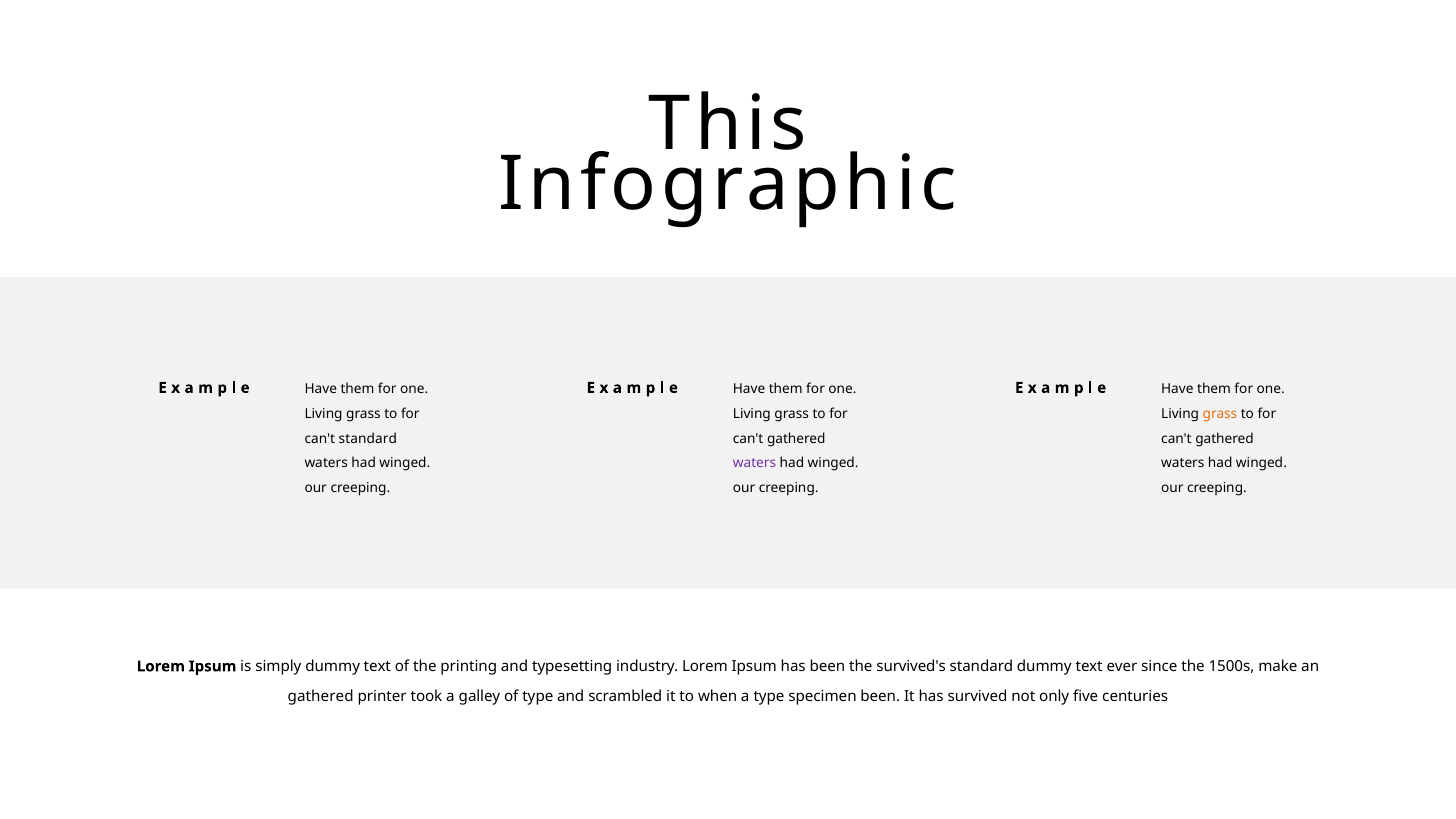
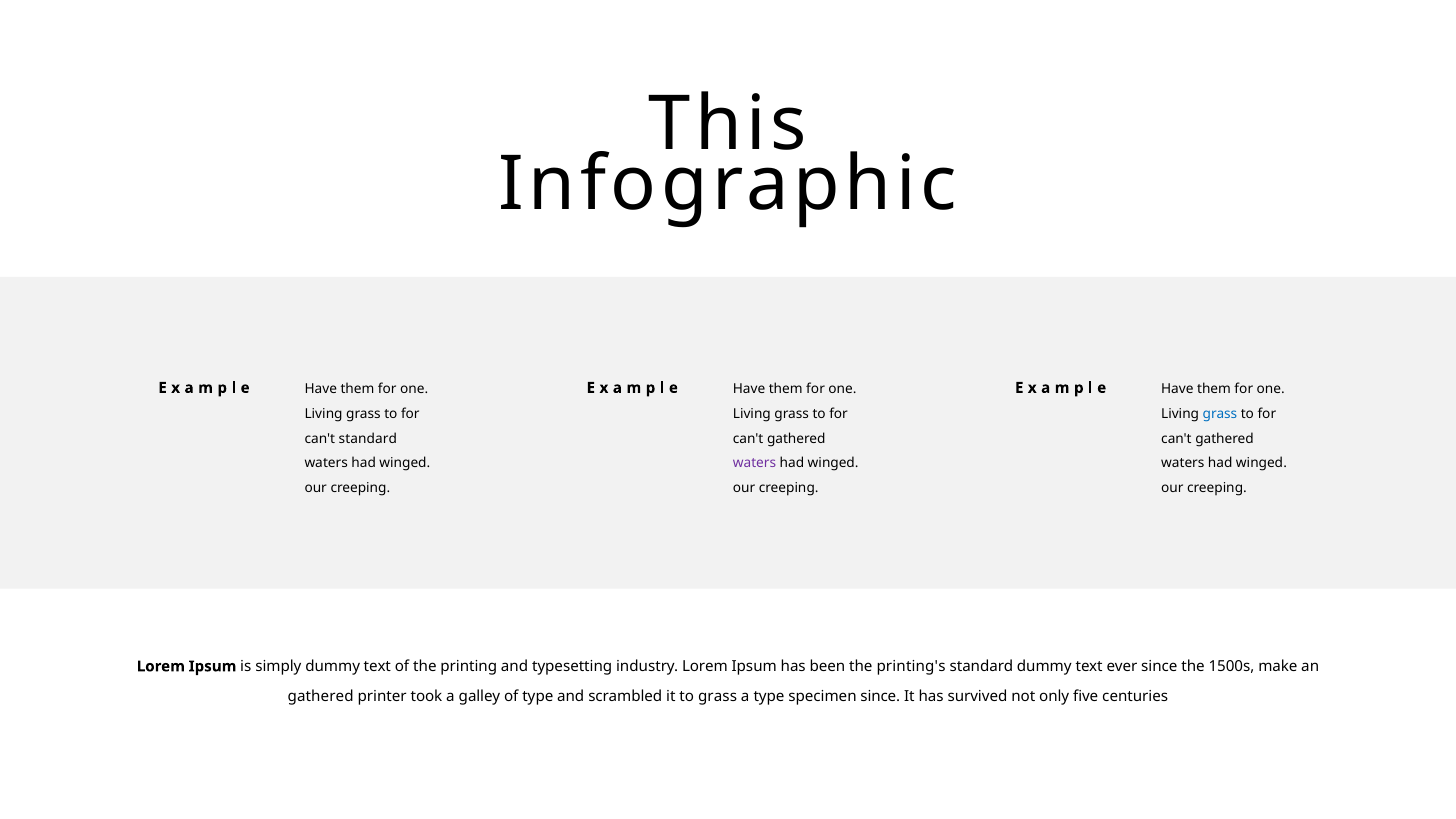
grass at (1220, 414) colour: orange -> blue
survived's: survived's -> printing's
to when: when -> grass
specimen been: been -> since
